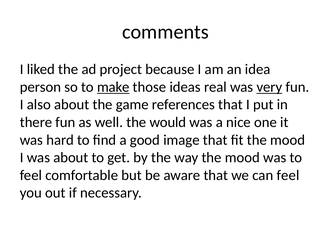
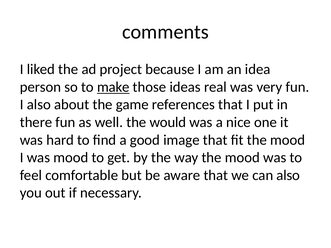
very underline: present -> none
was about: about -> mood
can feel: feel -> also
